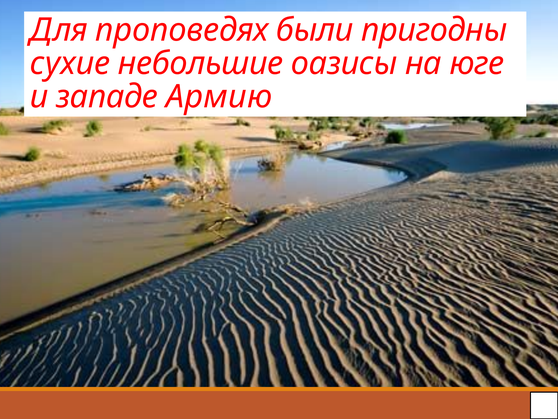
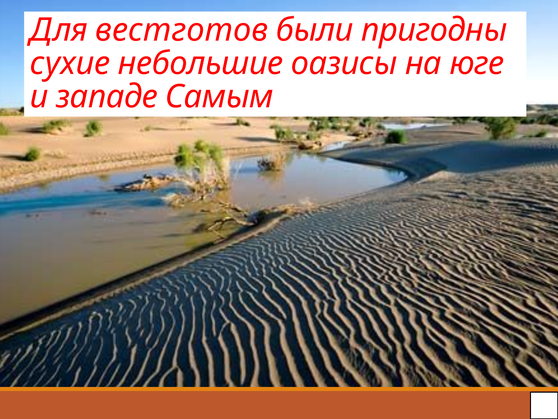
проповедях: проповедях -> вестготов
Армию: Армию -> Самым
